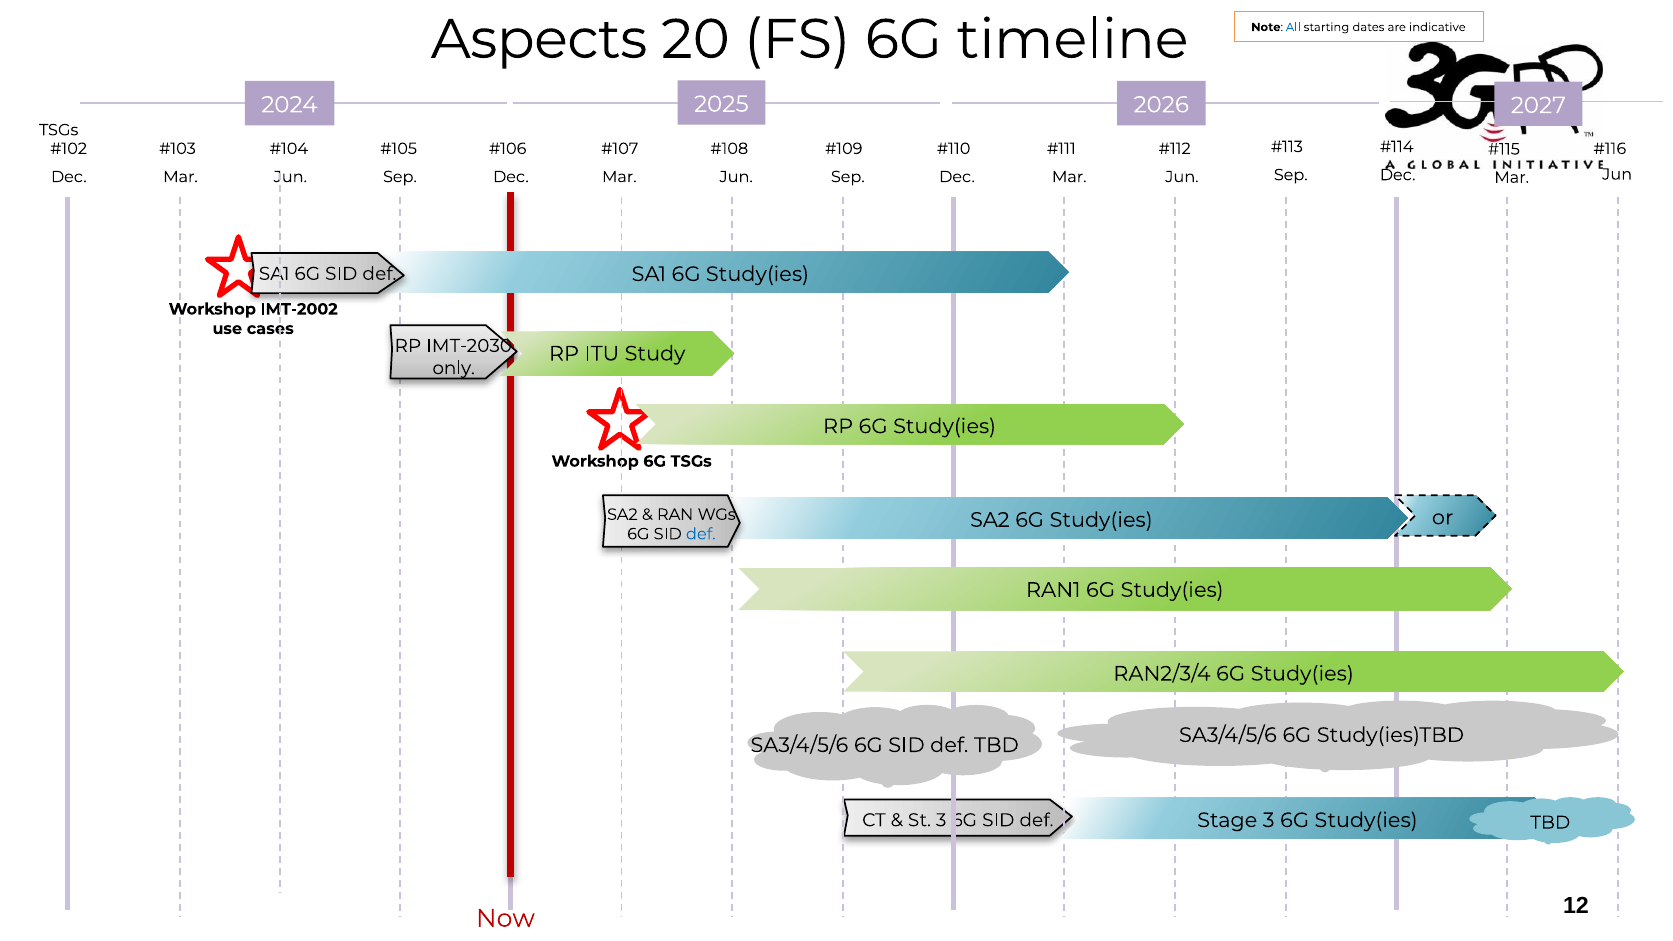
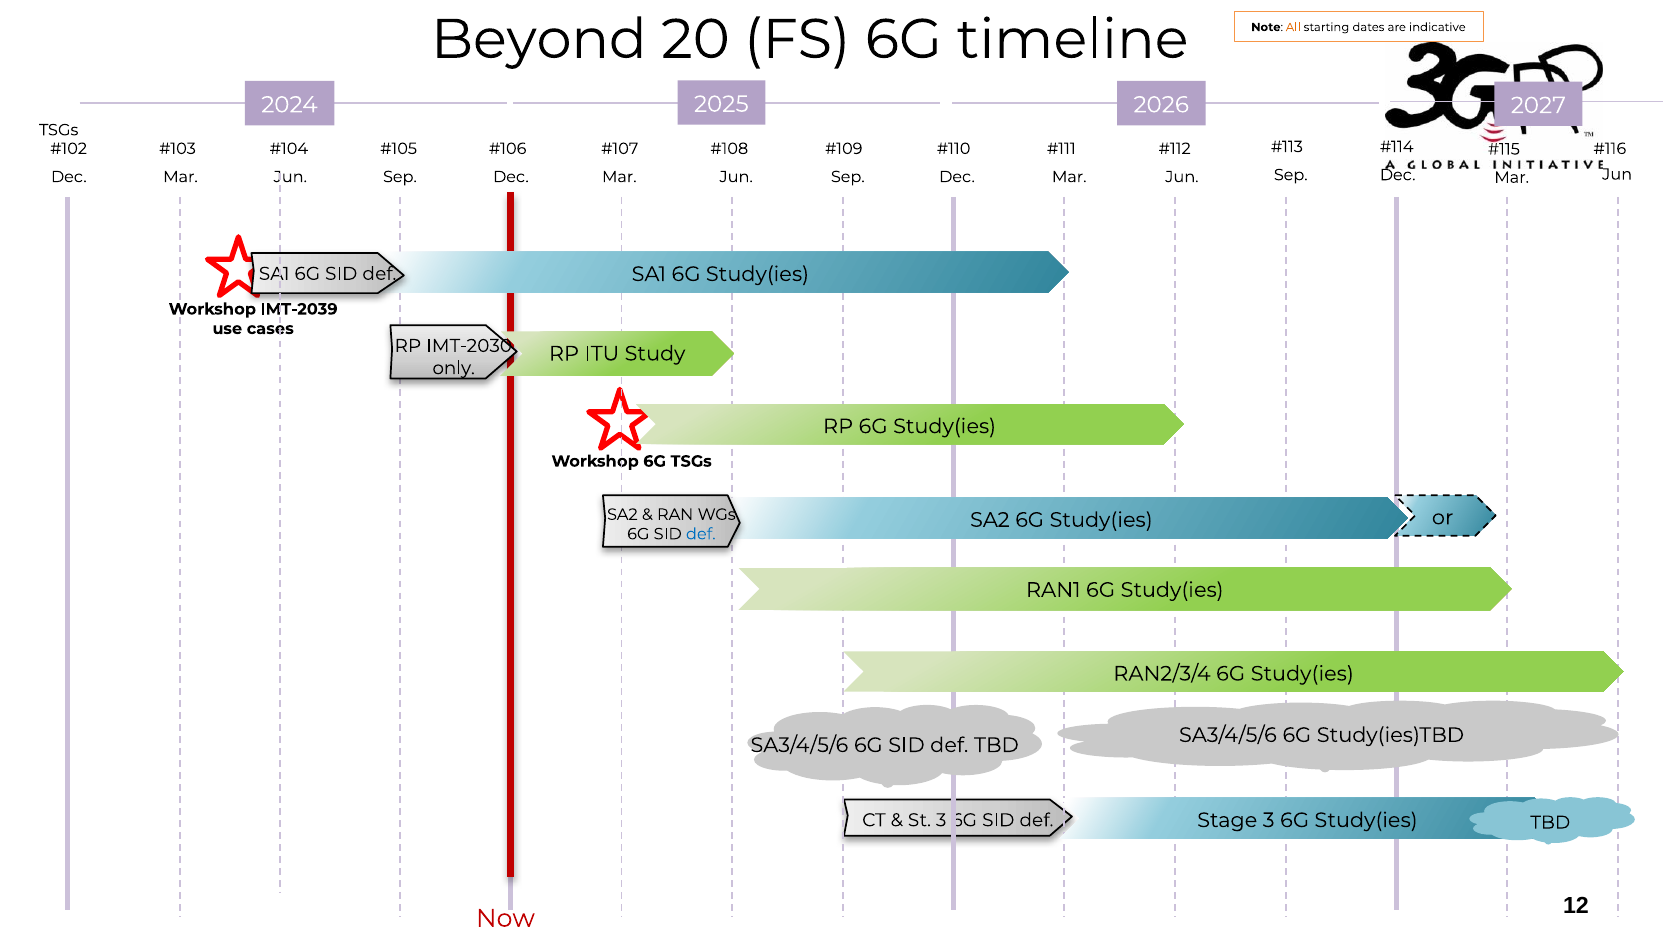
All colour: blue -> orange
Aspects: Aspects -> Beyond
IMT-2002: IMT-2002 -> IMT-2039
